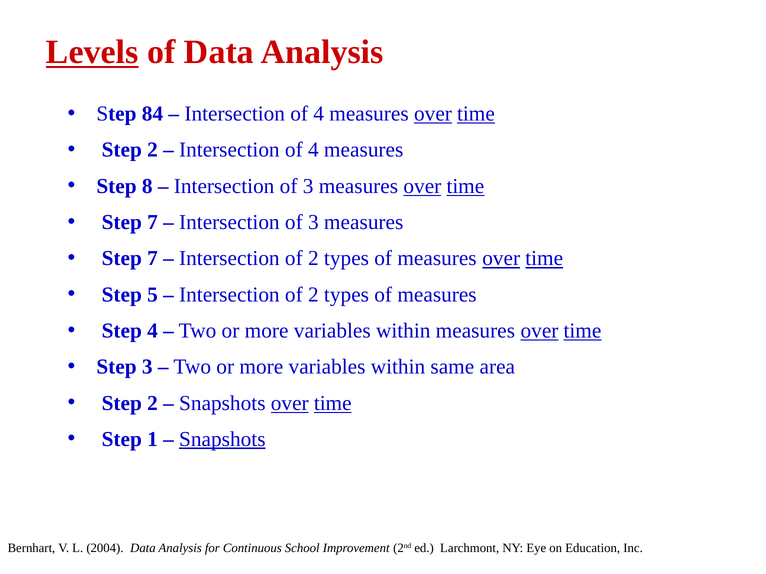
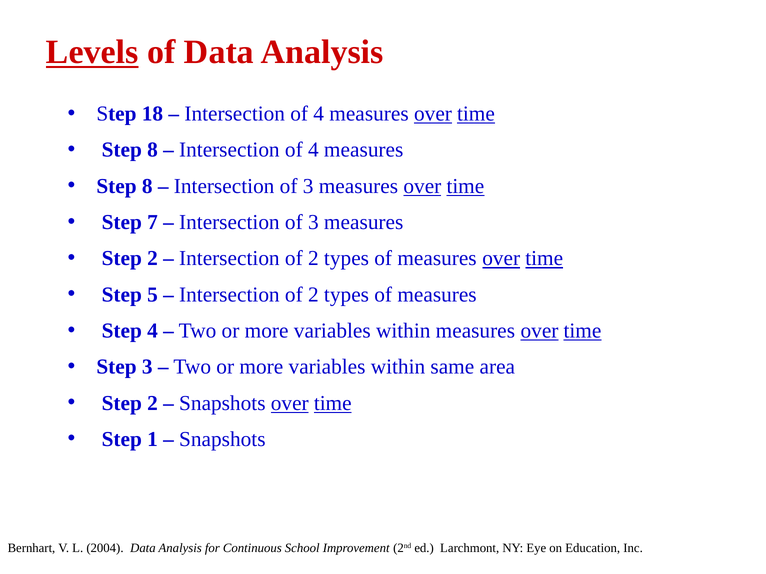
84: 84 -> 18
2 at (153, 150): 2 -> 8
7 at (153, 259): 7 -> 2
Snapshots at (222, 440) underline: present -> none
